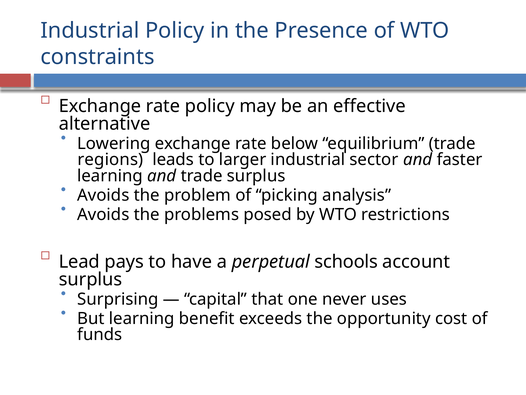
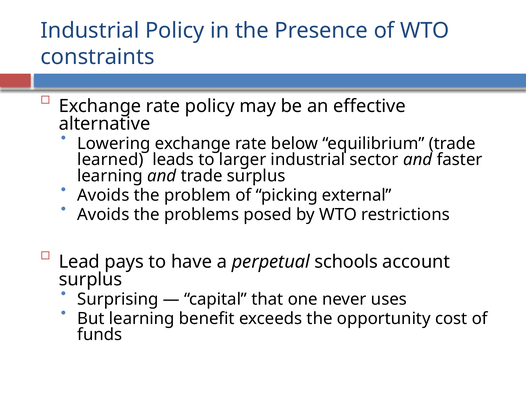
regions: regions -> learned
analysis: analysis -> external
